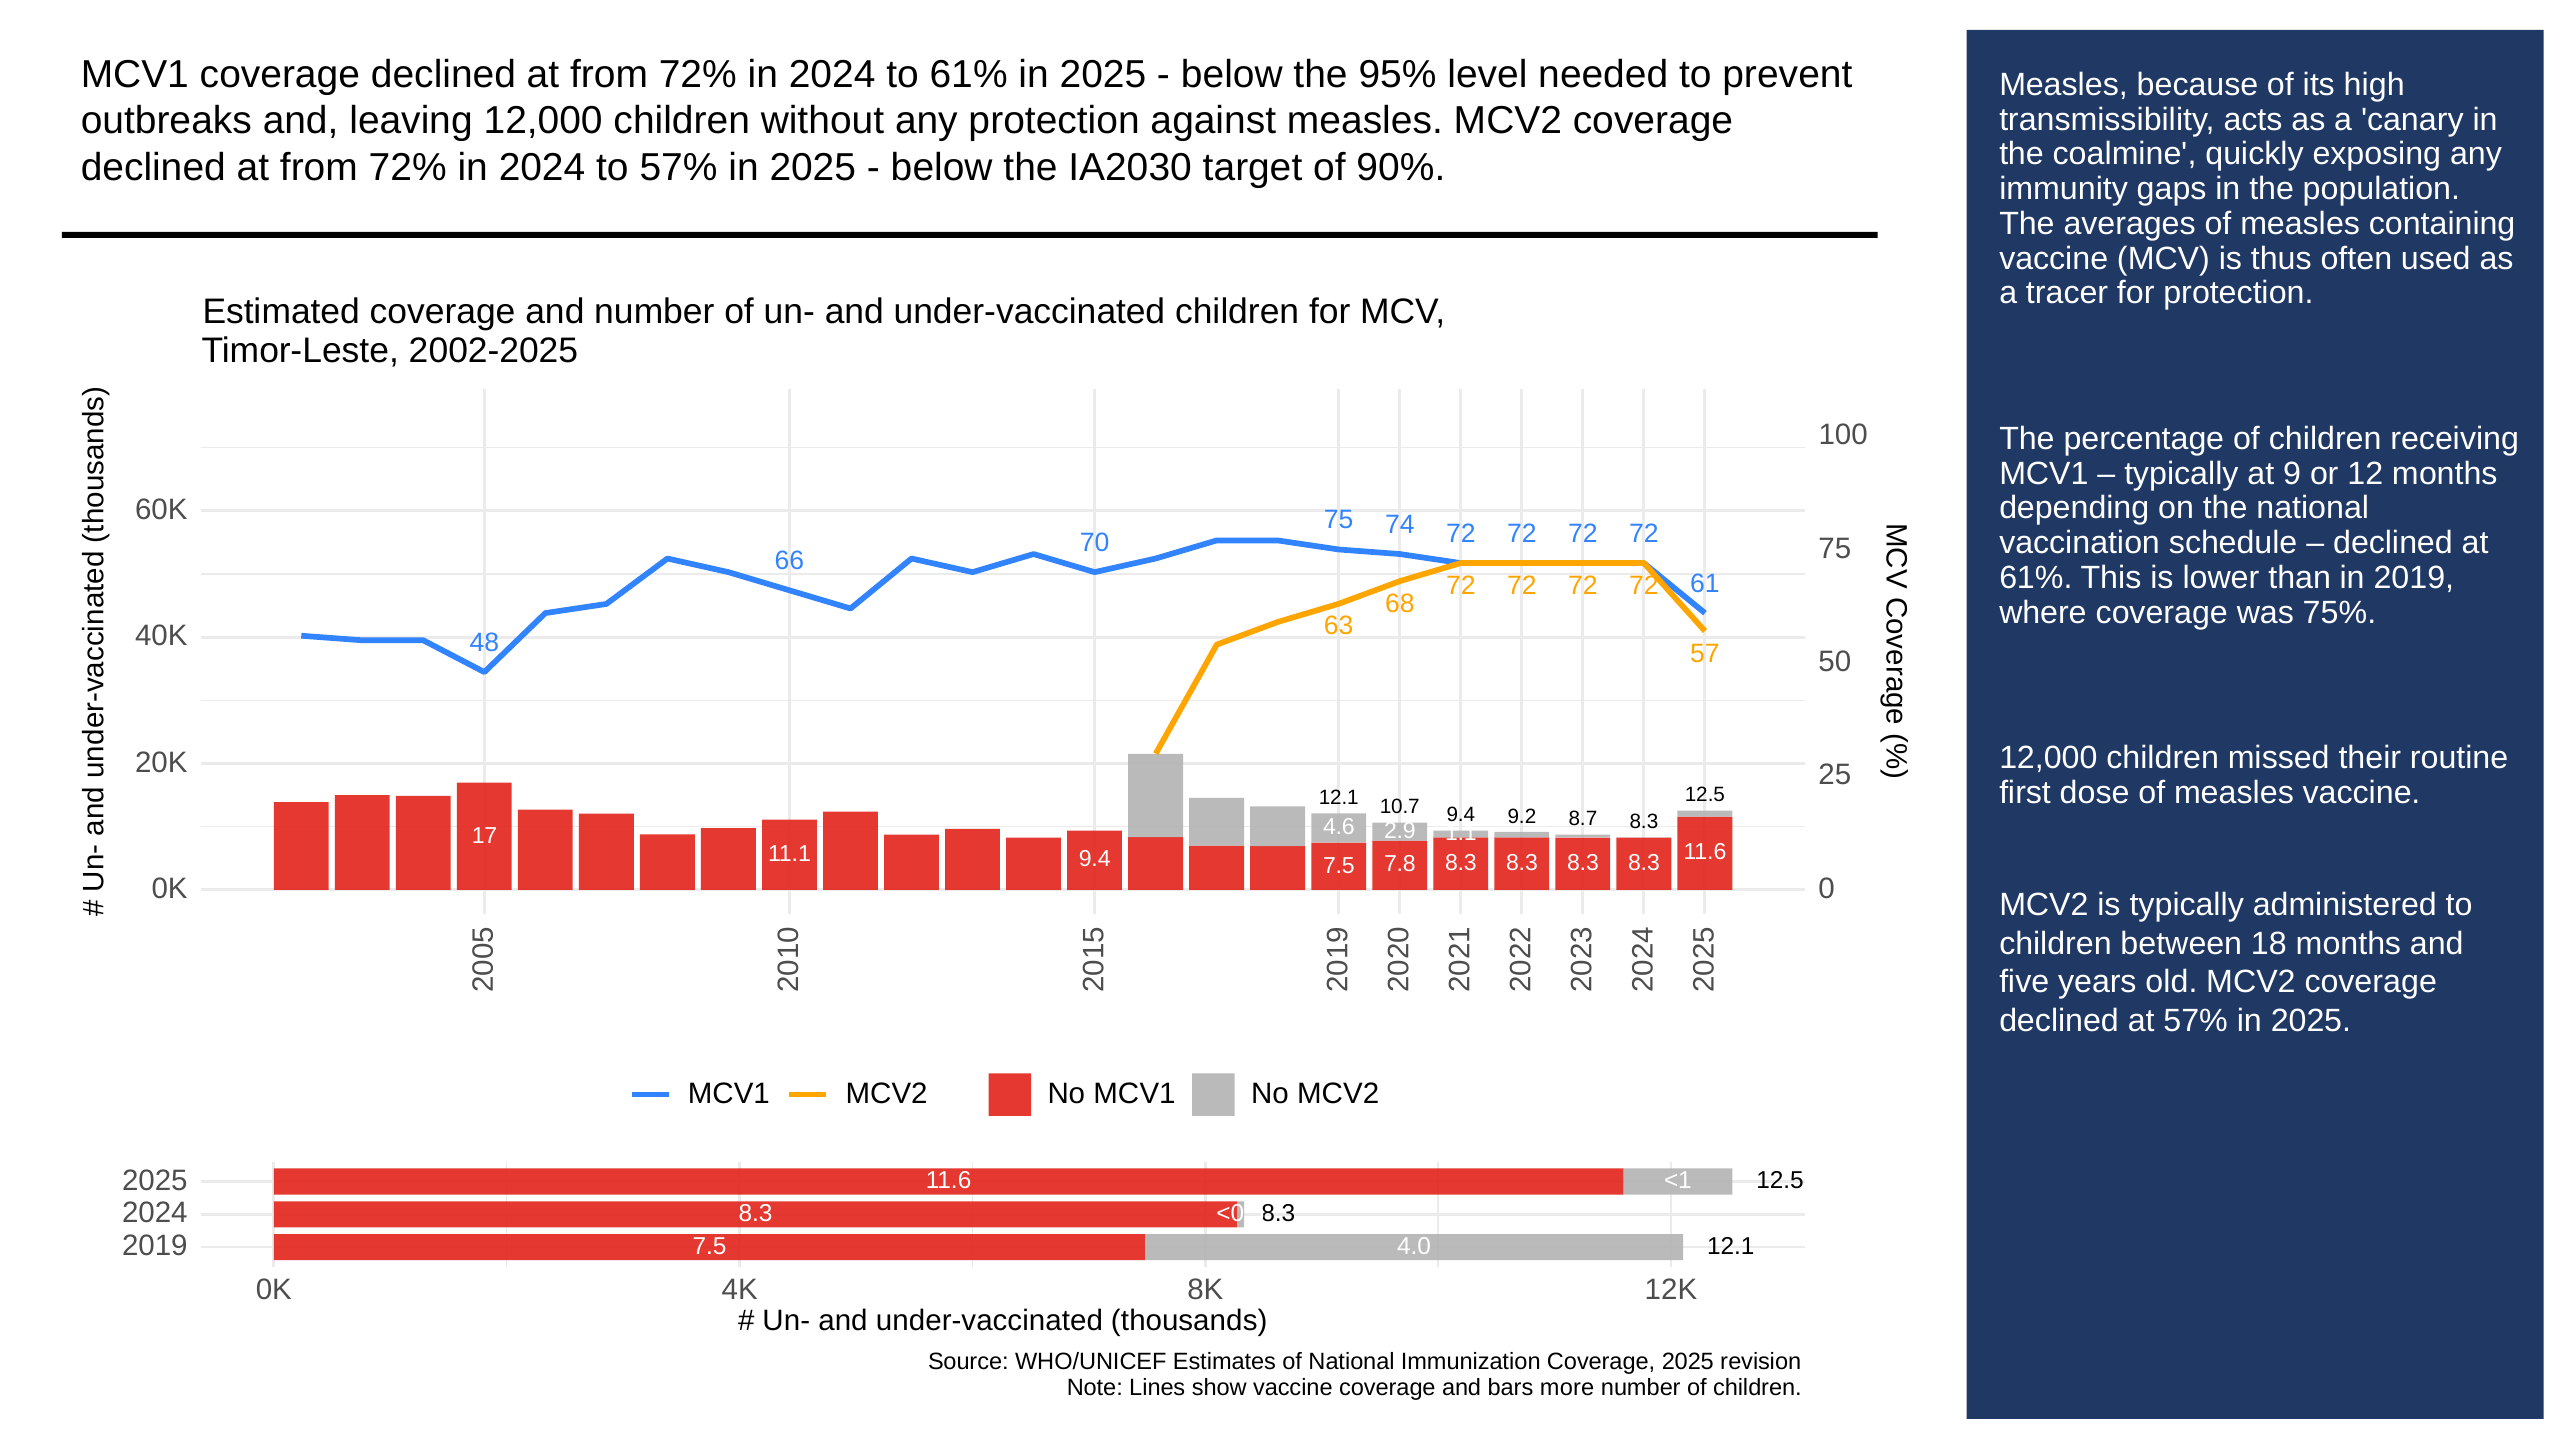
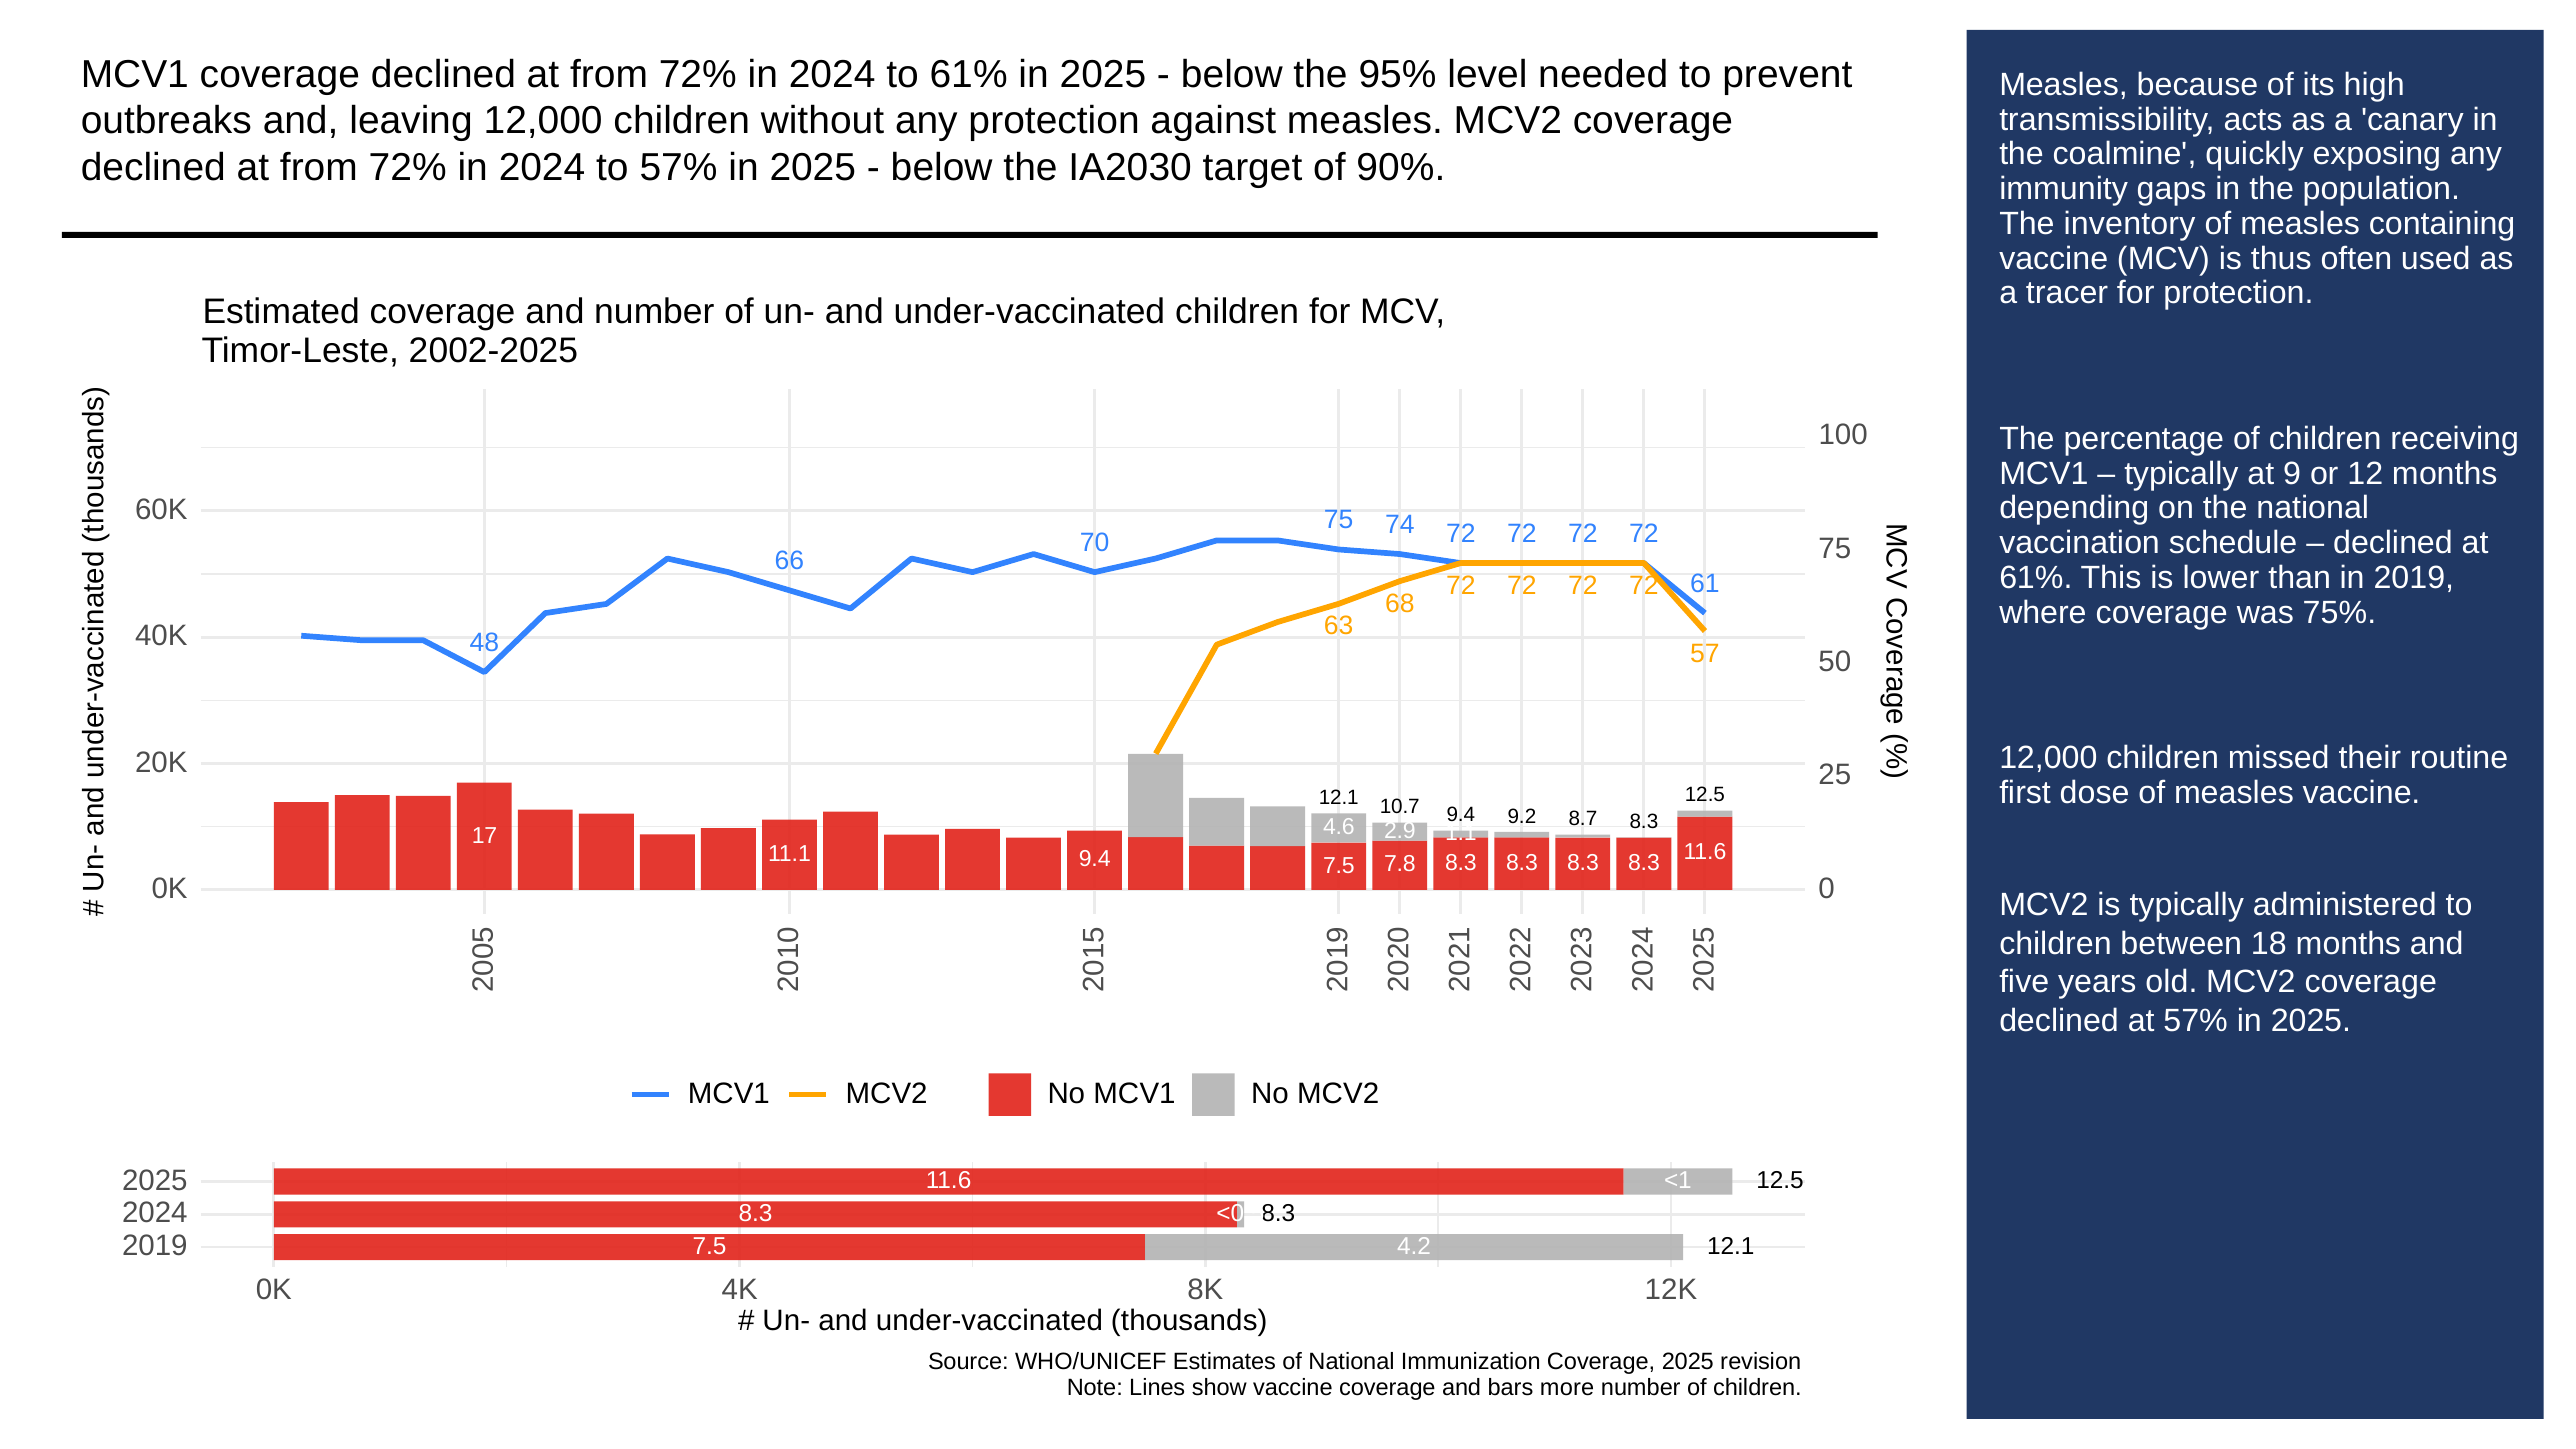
averages: averages -> inventory
4.0: 4.0 -> 4.2
